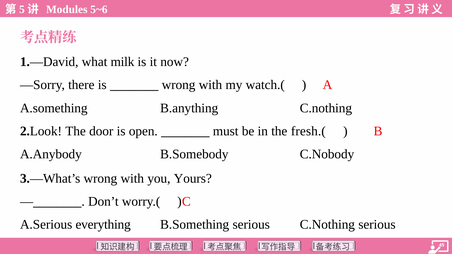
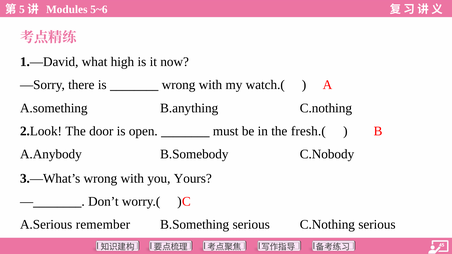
milk: milk -> high
everything: everything -> remember
